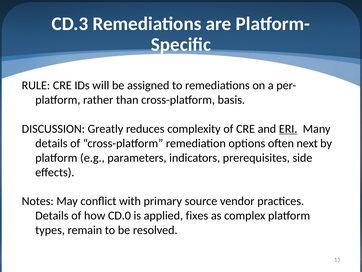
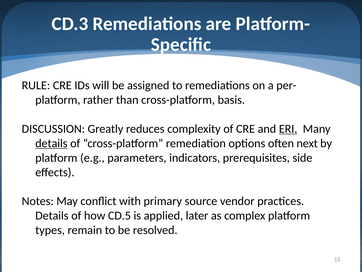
details at (51, 143) underline: none -> present
CD.0: CD.0 -> CD.5
fixes: fixes -> later
